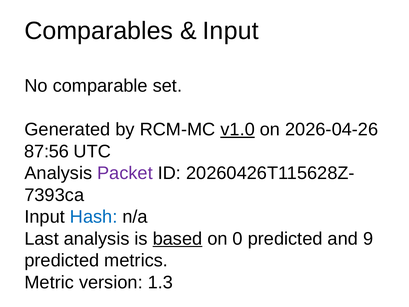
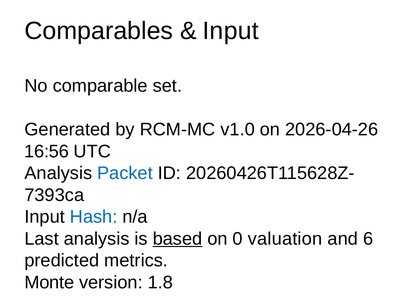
v1.0 underline: present -> none
87:56: 87:56 -> 16:56
Packet colour: purple -> blue
0 predicted: predicted -> valuation
9: 9 -> 6
Metric: Metric -> Monte
1.3: 1.3 -> 1.8
